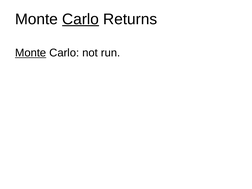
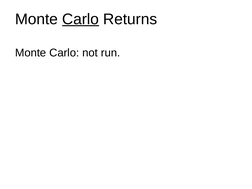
Monte at (31, 53) underline: present -> none
